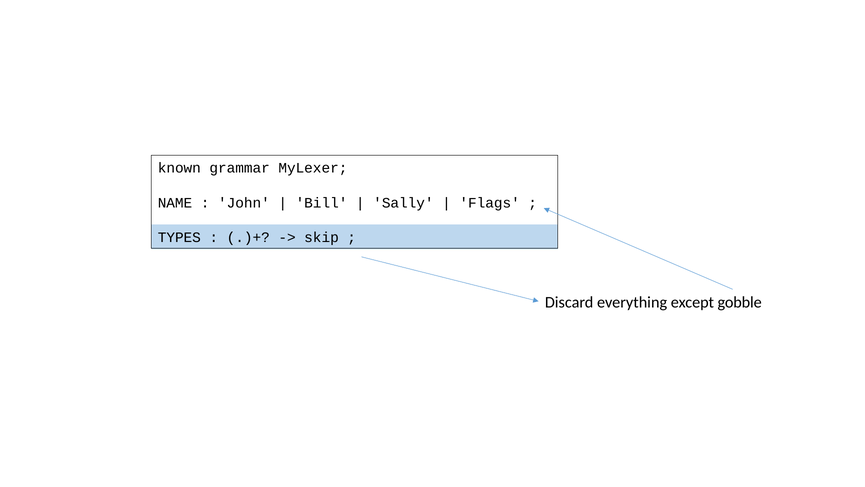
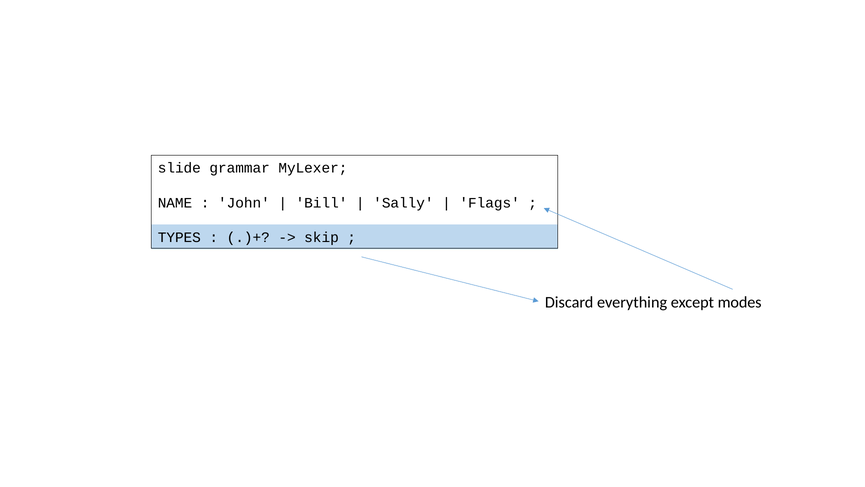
known: known -> slide
gobble: gobble -> modes
